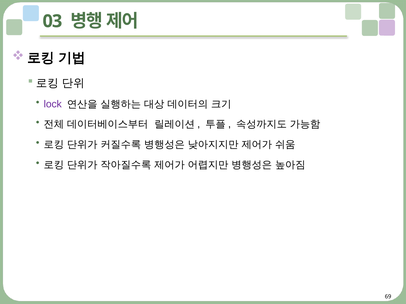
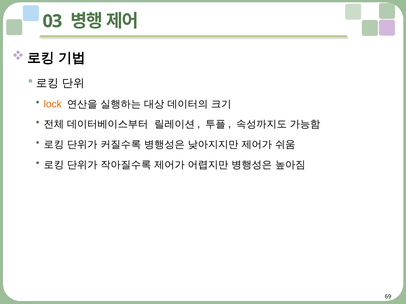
lock colour: purple -> orange
